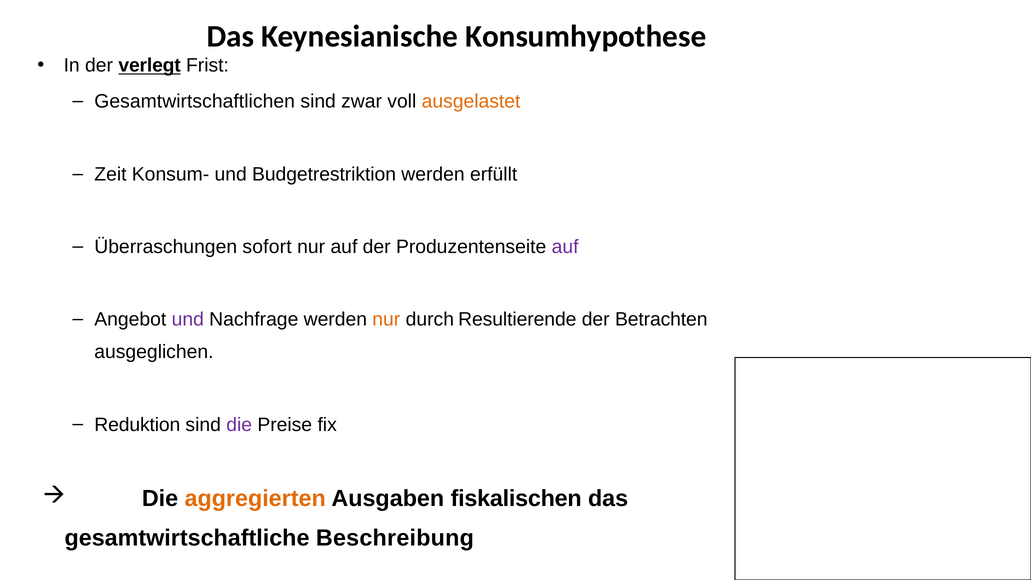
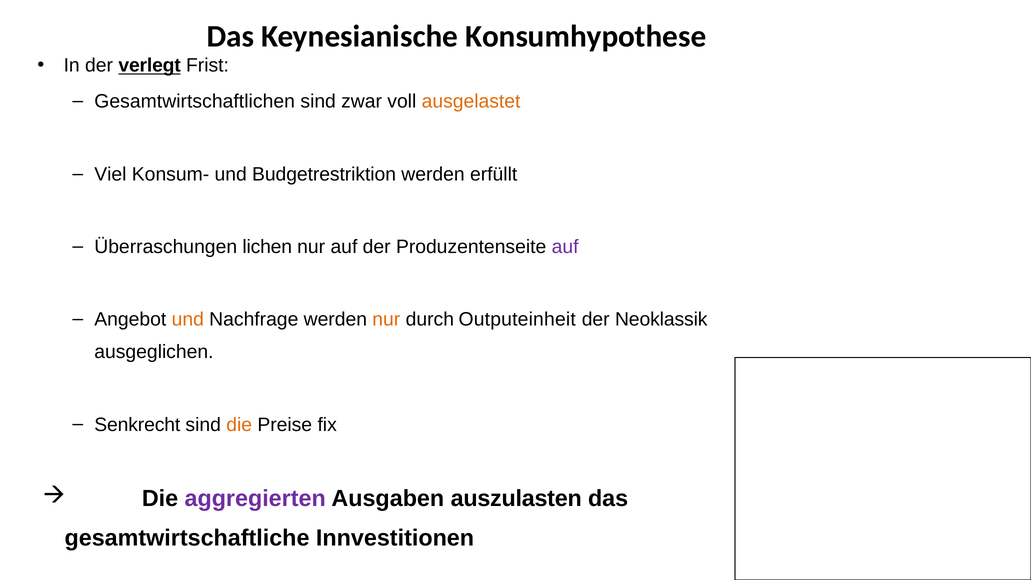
Zeit: Zeit -> Viel
sofort: sofort -> lichen
und at (188, 320) colour: purple -> orange
Resultierende: Resultierende -> Outputeinheit
Betrachten: Betrachten -> Neoklassik
Reduktion: Reduktion -> Senkrecht
die at (239, 425) colour: purple -> orange
aggregierten colour: orange -> purple
fiskalischen: fiskalischen -> auszulasten
Beschreibung: Beschreibung -> Innvestitionen
